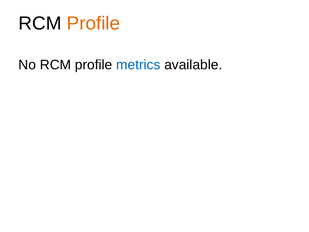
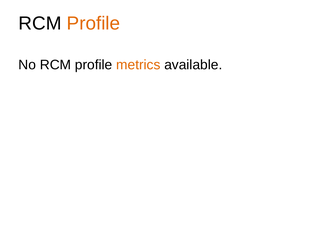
metrics colour: blue -> orange
